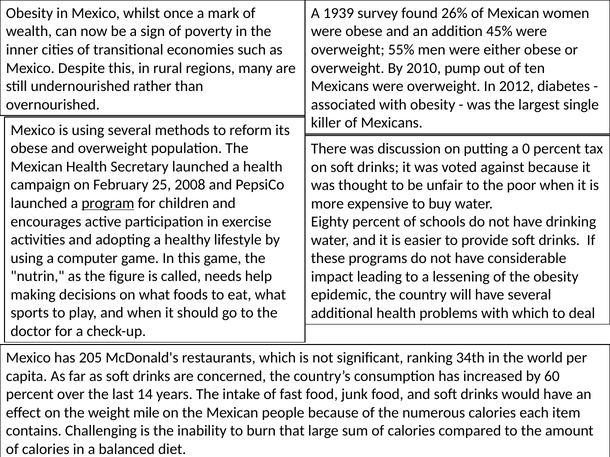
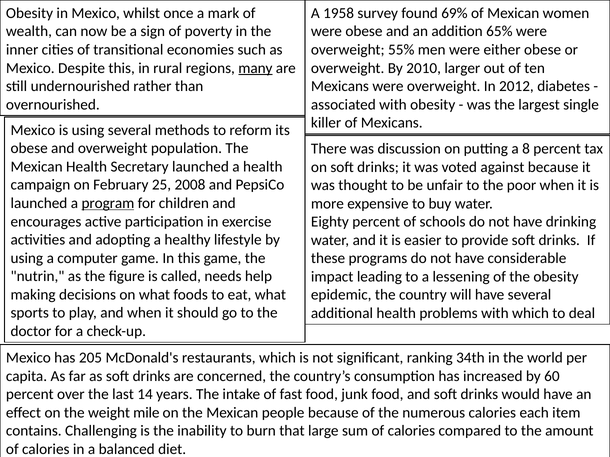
1939: 1939 -> 1958
26%: 26% -> 69%
45%: 45% -> 65%
many underline: none -> present
pump: pump -> larger
0: 0 -> 8
